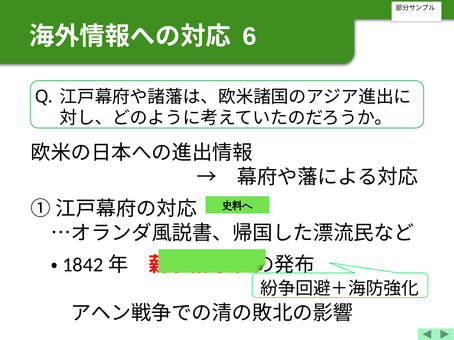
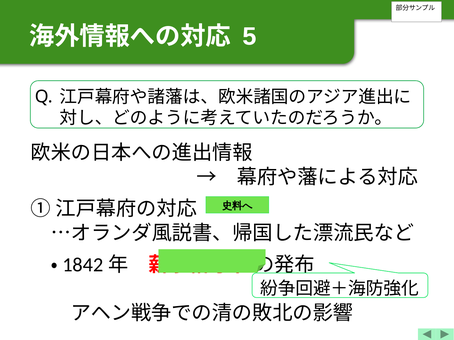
6: 6 -> 5
